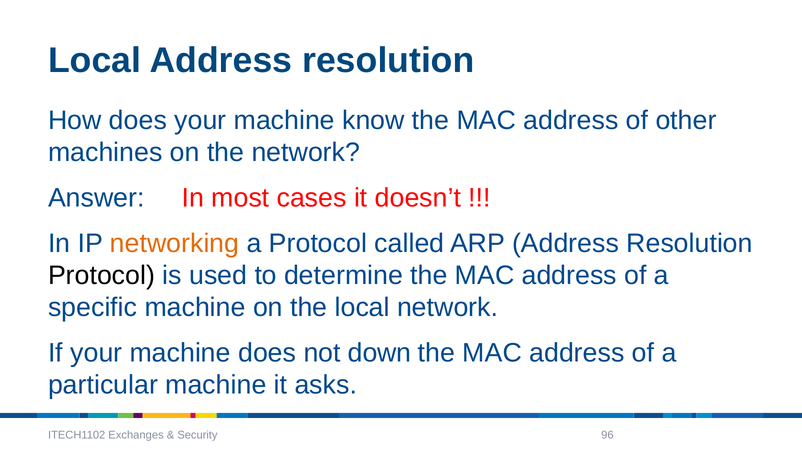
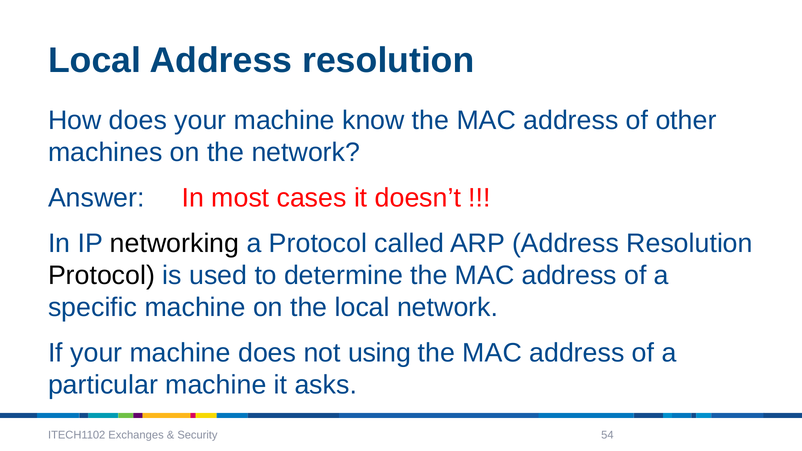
networking colour: orange -> black
down: down -> using
96: 96 -> 54
